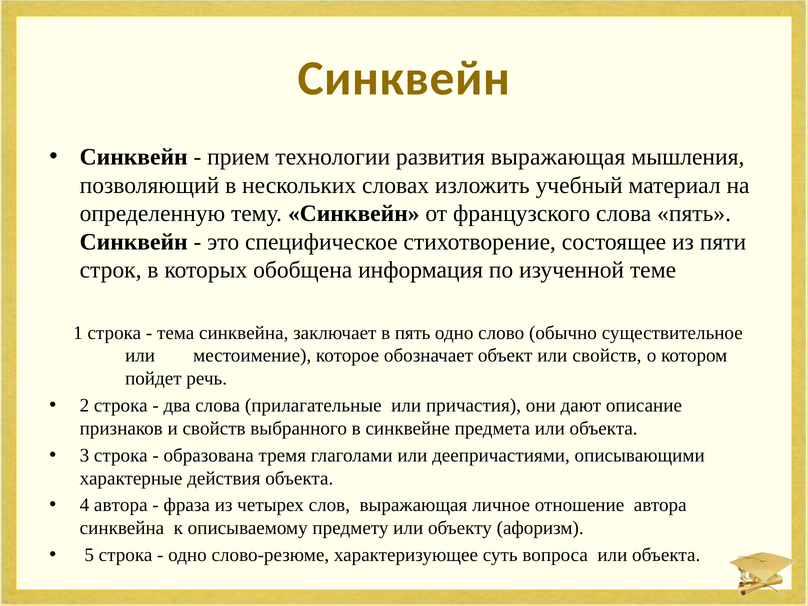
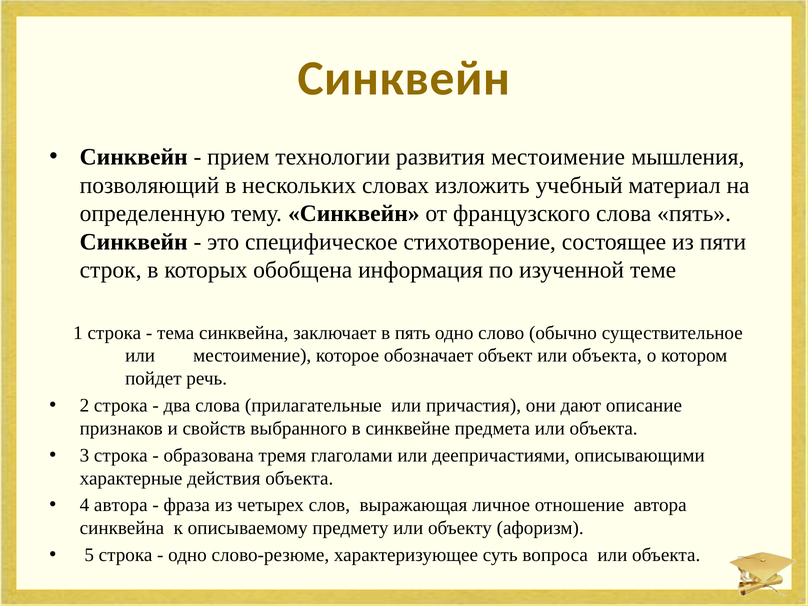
развития выражающая: выражающая -> местоимение
объект или свойств: свойств -> объекта
